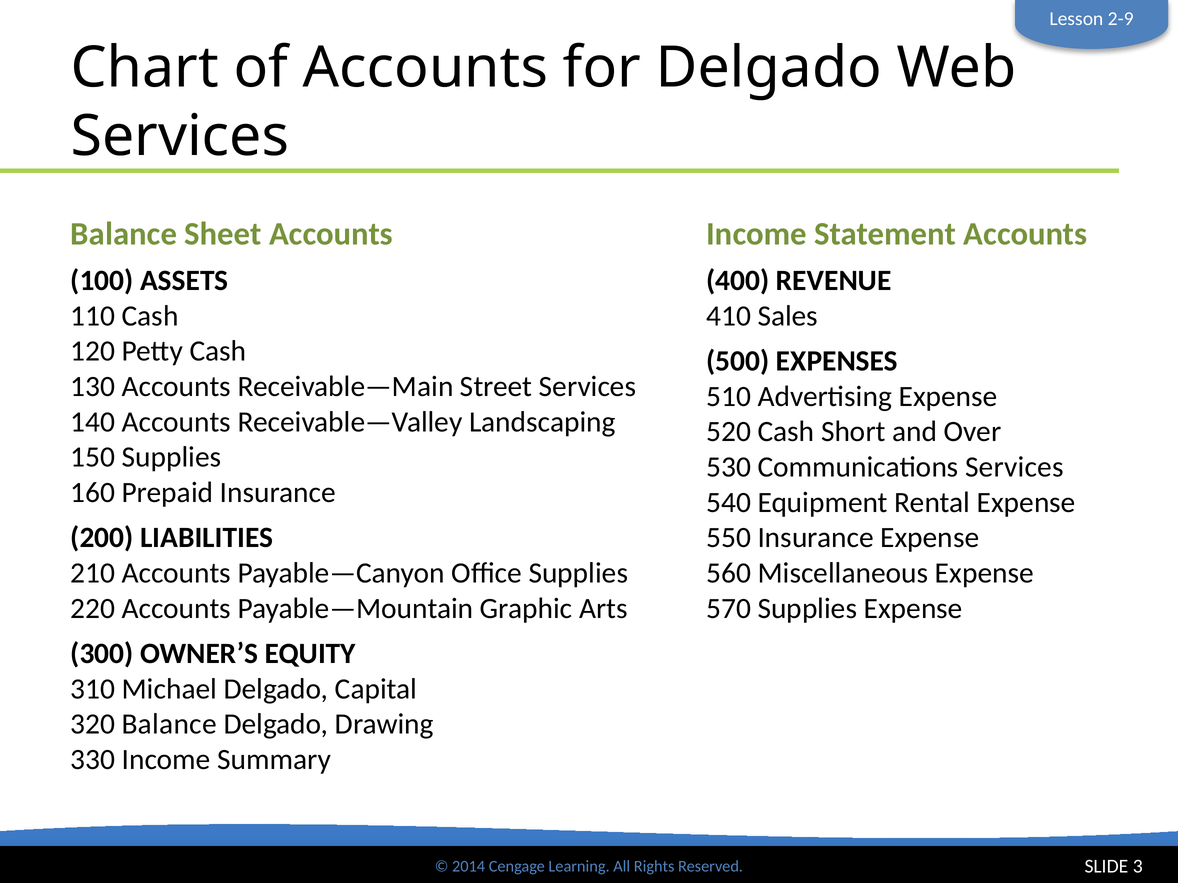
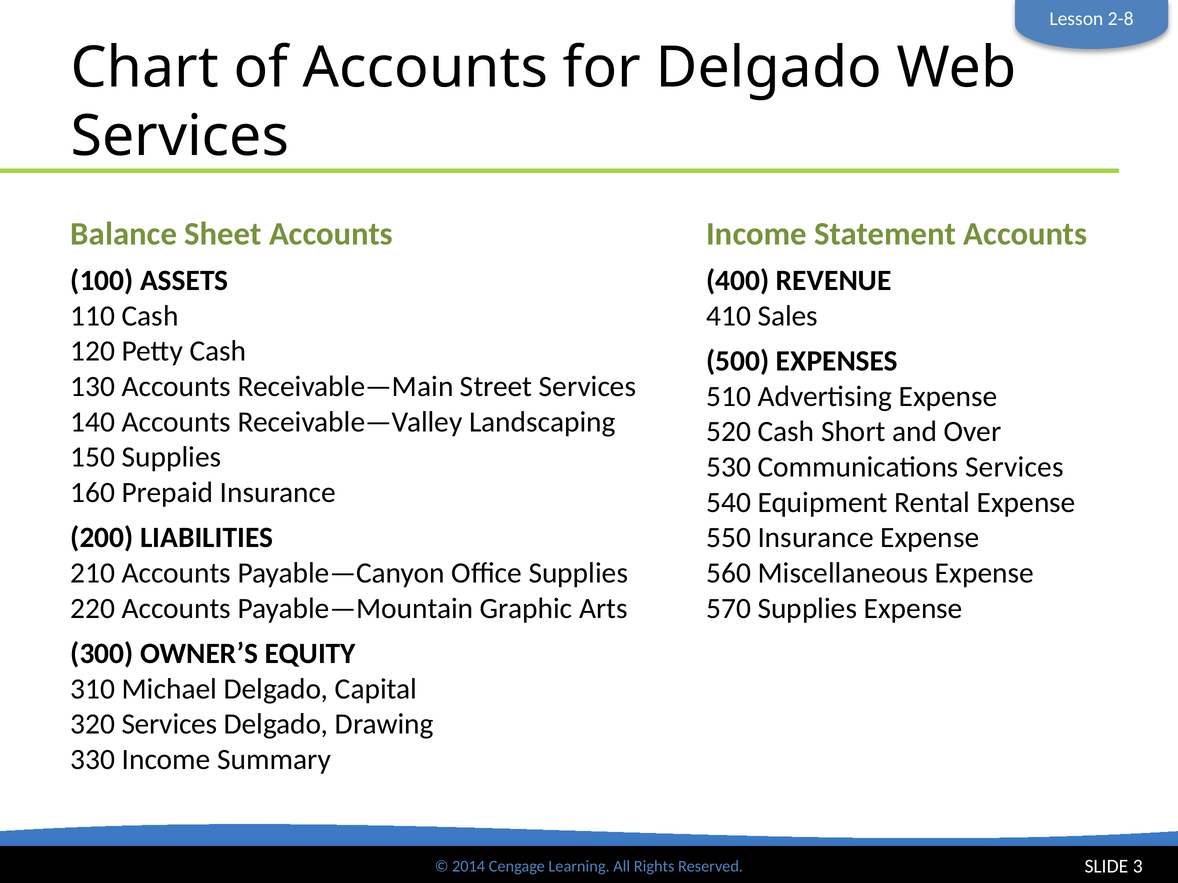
2-9: 2-9 -> 2-8
320 Balance: Balance -> Services
